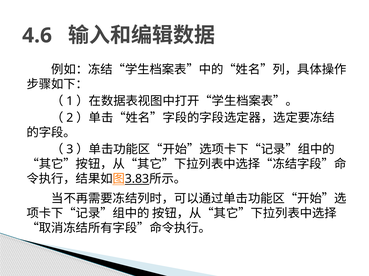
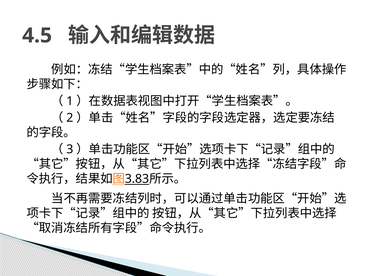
4.6: 4.6 -> 4.5
